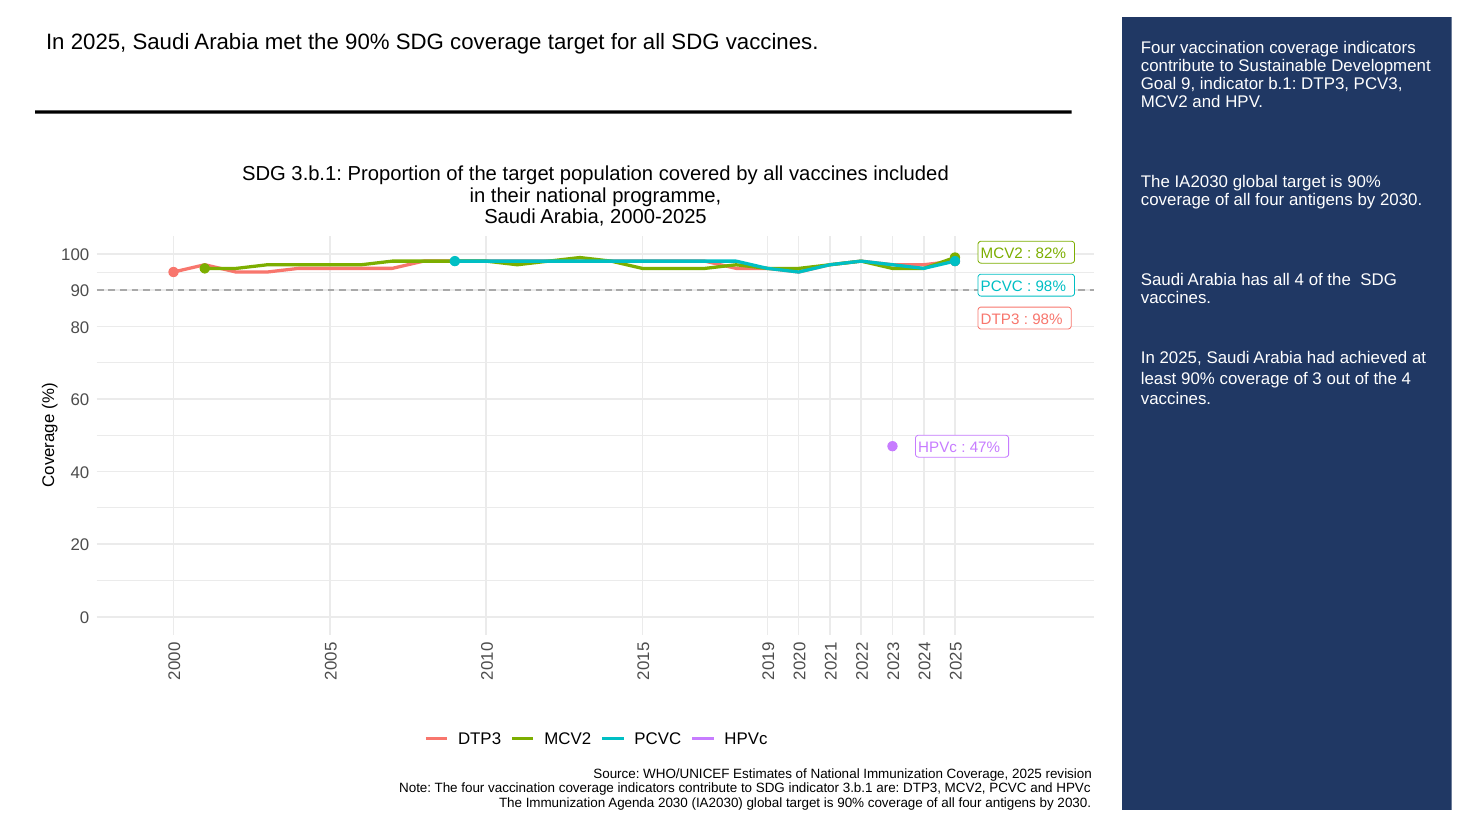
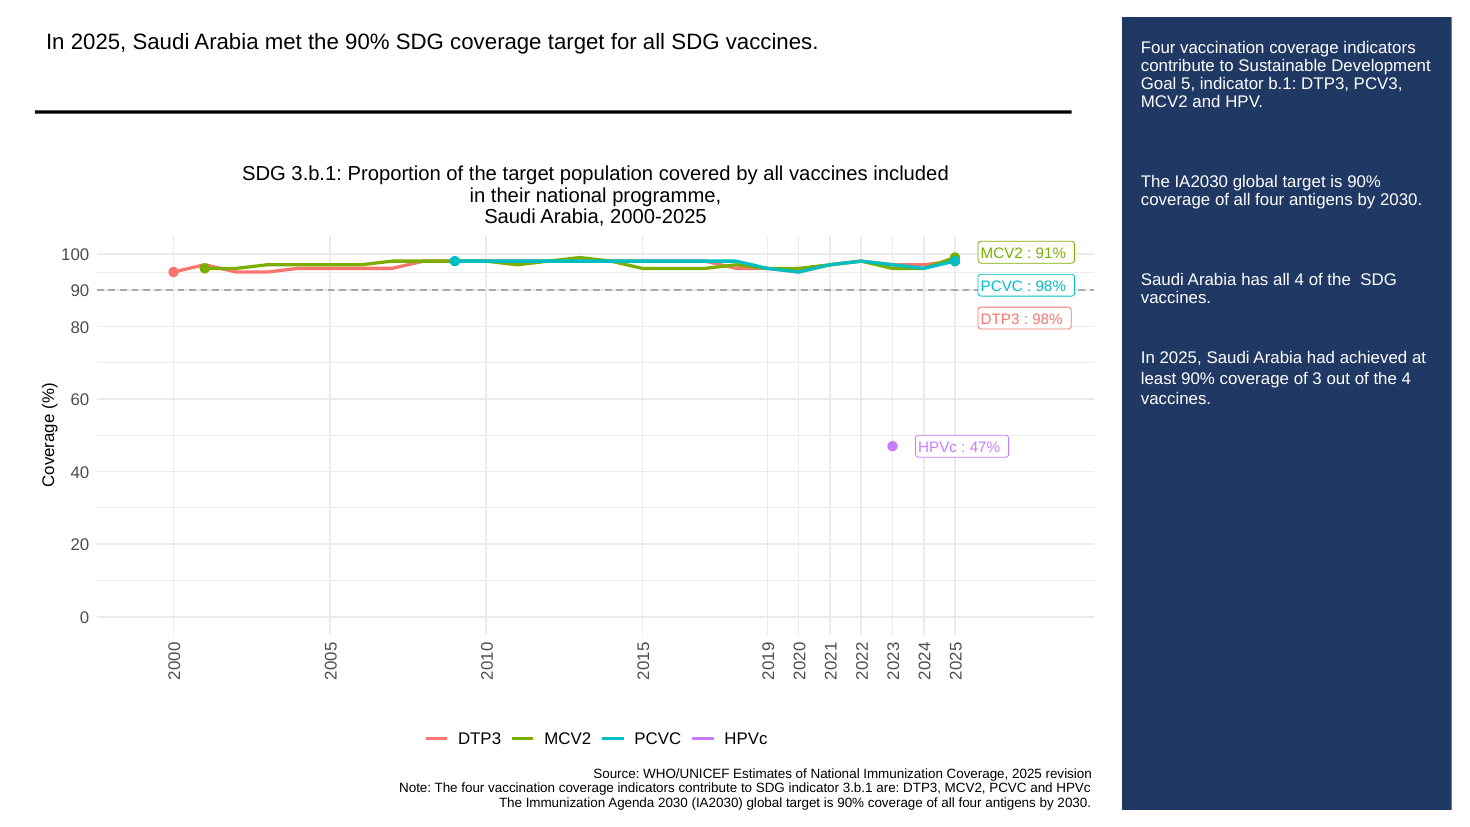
Goal 9: 9 -> 5
82%: 82% -> 91%
